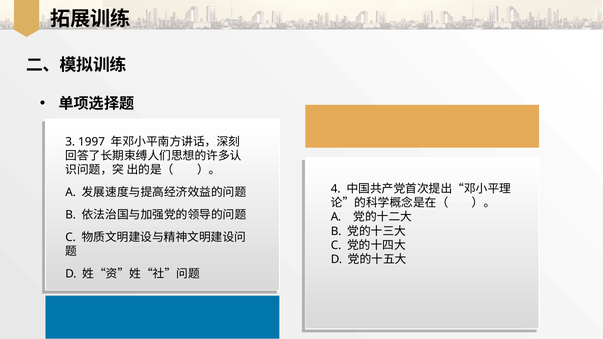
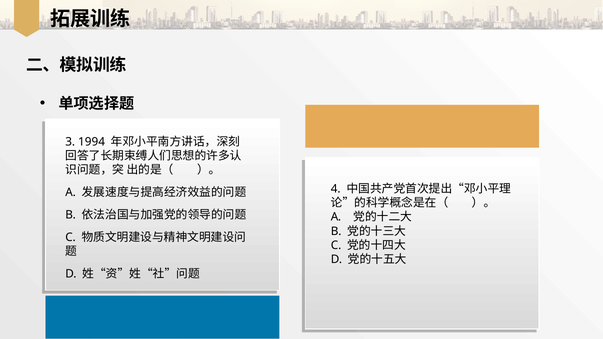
1997: 1997 -> 1994
